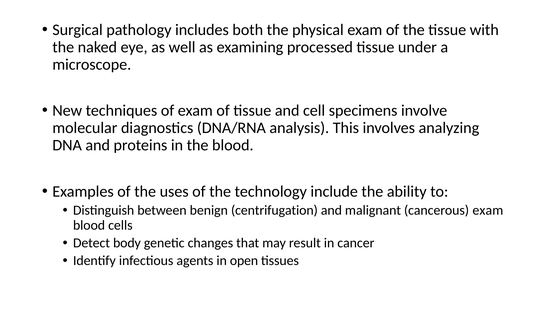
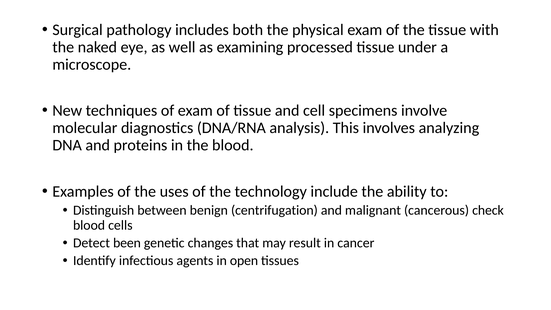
cancerous exam: exam -> check
body: body -> been
